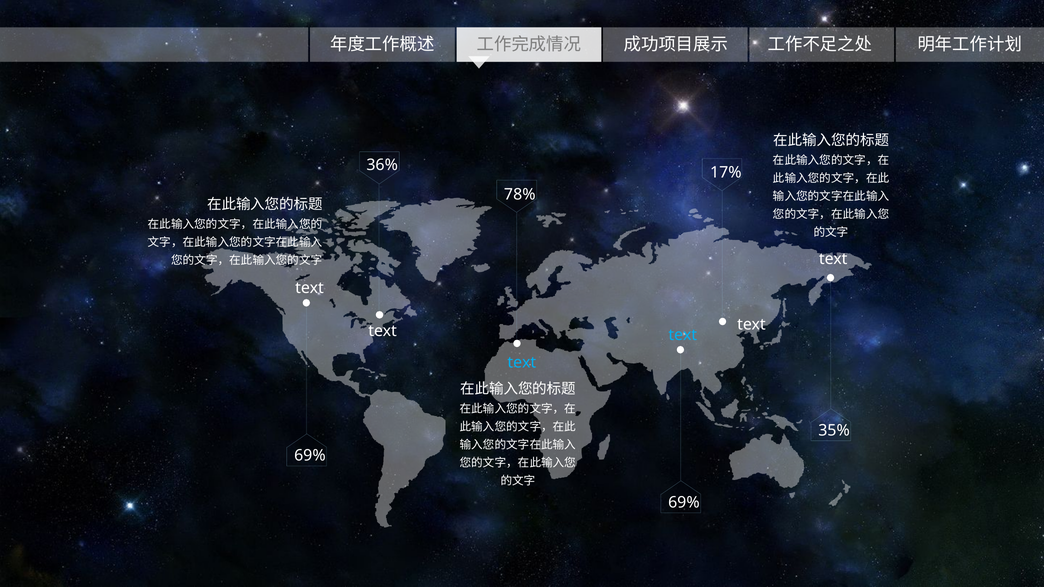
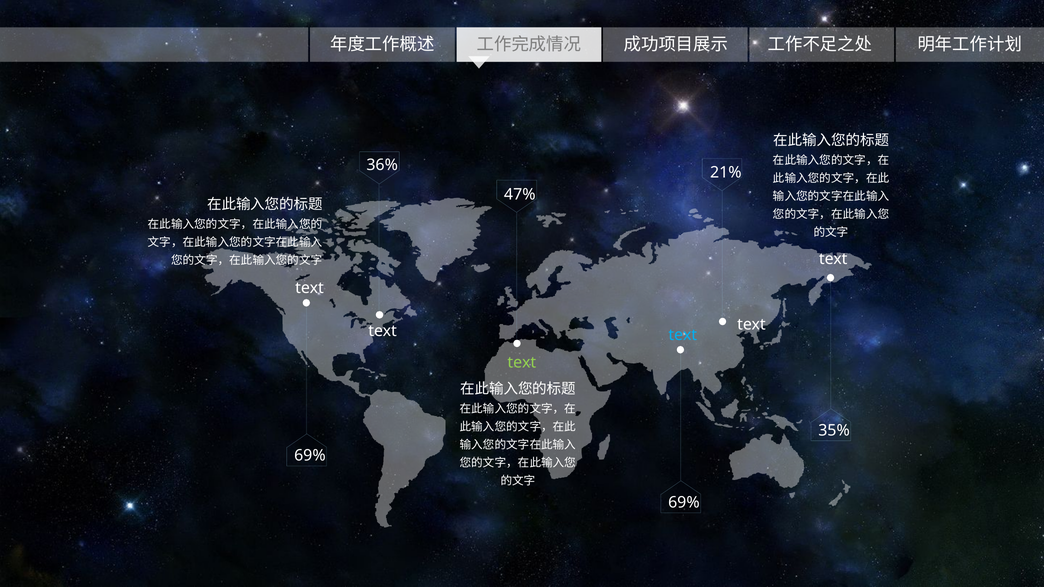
17%: 17% -> 21%
78%: 78% -> 47%
text at (522, 363) colour: light blue -> light green
